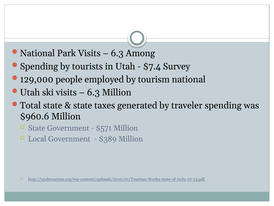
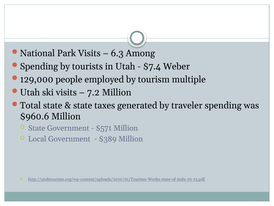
Survey: Survey -> Weber
tourism national: national -> multiple
6.3 at (93, 92): 6.3 -> 7.2
